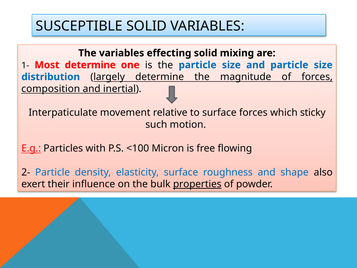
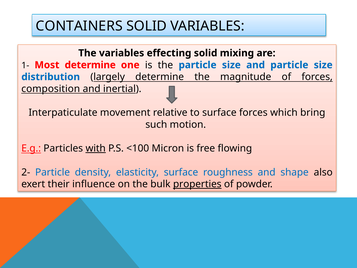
SUSCEPTIBLE: SUSCEPTIBLE -> CONTAINERS
sticky: sticky -> bring
with underline: none -> present
